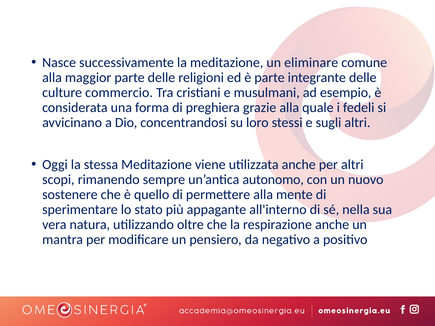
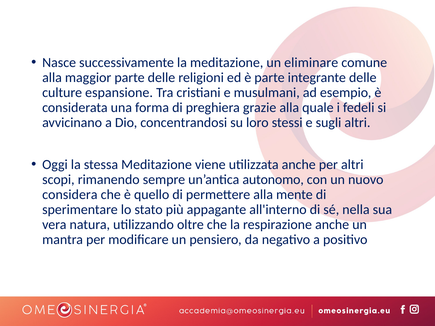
commercio: commercio -> espansione
sostenere: sostenere -> considera
